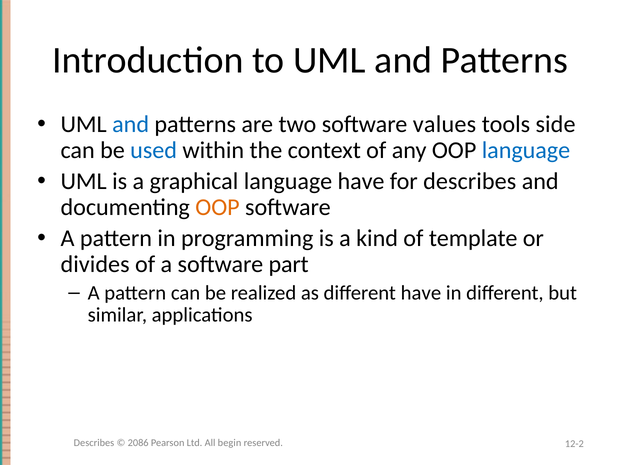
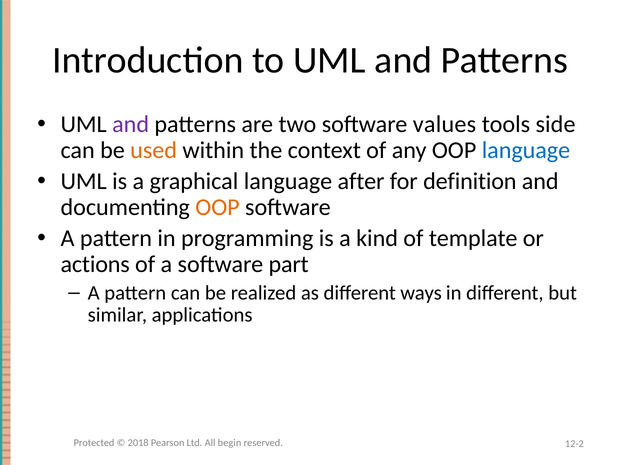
and at (131, 125) colour: blue -> purple
used colour: blue -> orange
language have: have -> after
for describes: describes -> definition
divides: divides -> actions
different have: have -> ways
Describes at (94, 444): Describes -> Protected
2086: 2086 -> 2018
